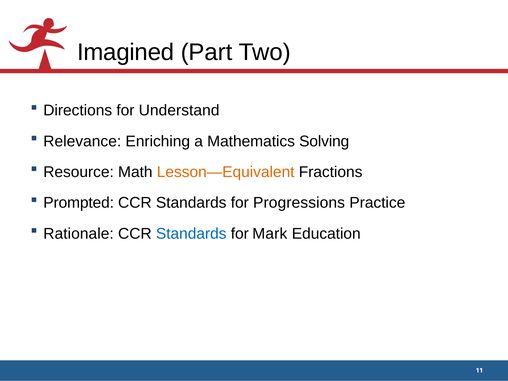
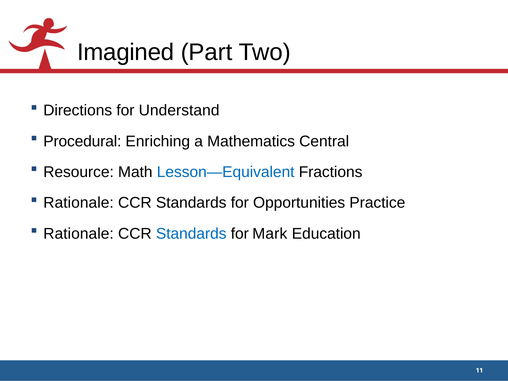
Relevance: Relevance -> Procedural
Solving: Solving -> Central
Lesson—Equivalent colour: orange -> blue
Prompted at (79, 203): Prompted -> Rationale
Progressions: Progressions -> Opportunities
